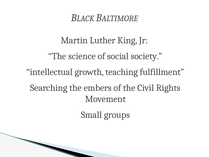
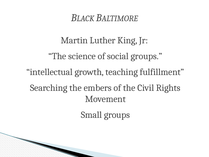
social society: society -> groups
